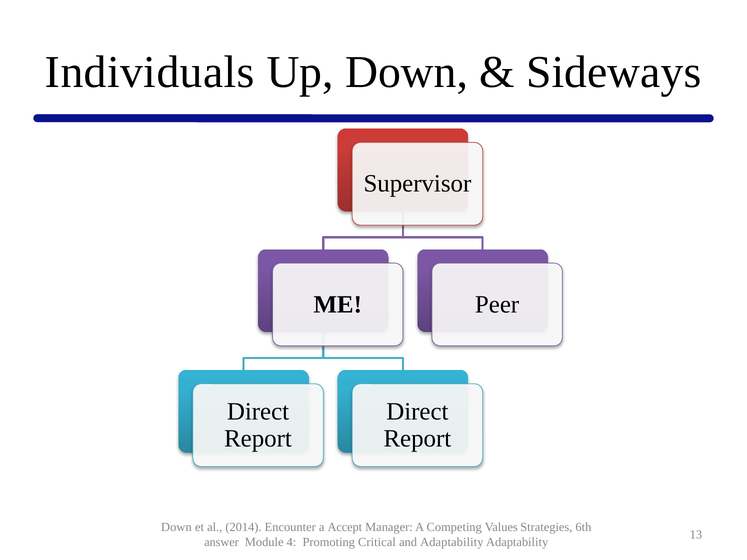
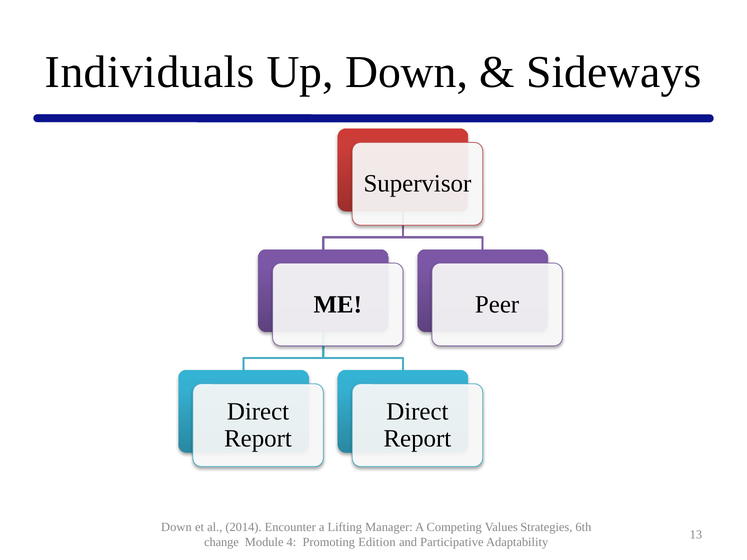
Accept: Accept -> Lifting
answer: answer -> change
Critical: Critical -> Edition
and Adaptability: Adaptability -> Participative
